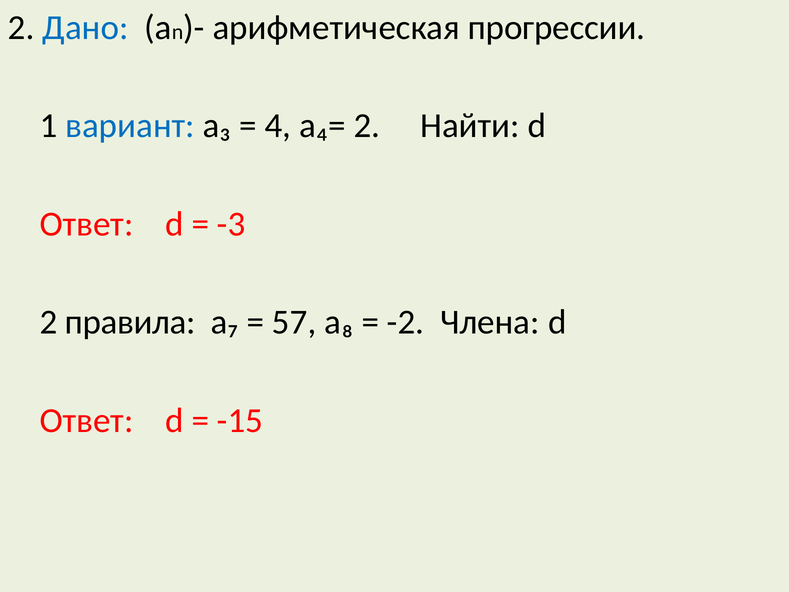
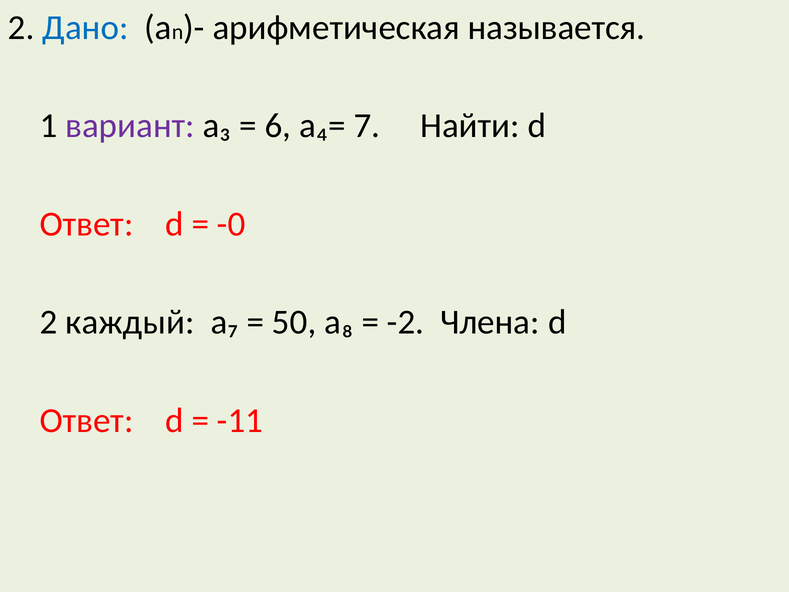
прогрессии: прогрессии -> называется
вариант colour: blue -> purple
4: 4 -> 6
а₄= 2: 2 -> 7
-3: -3 -> -0
правила: правила -> каждый
57: 57 -> 50
-15: -15 -> -11
